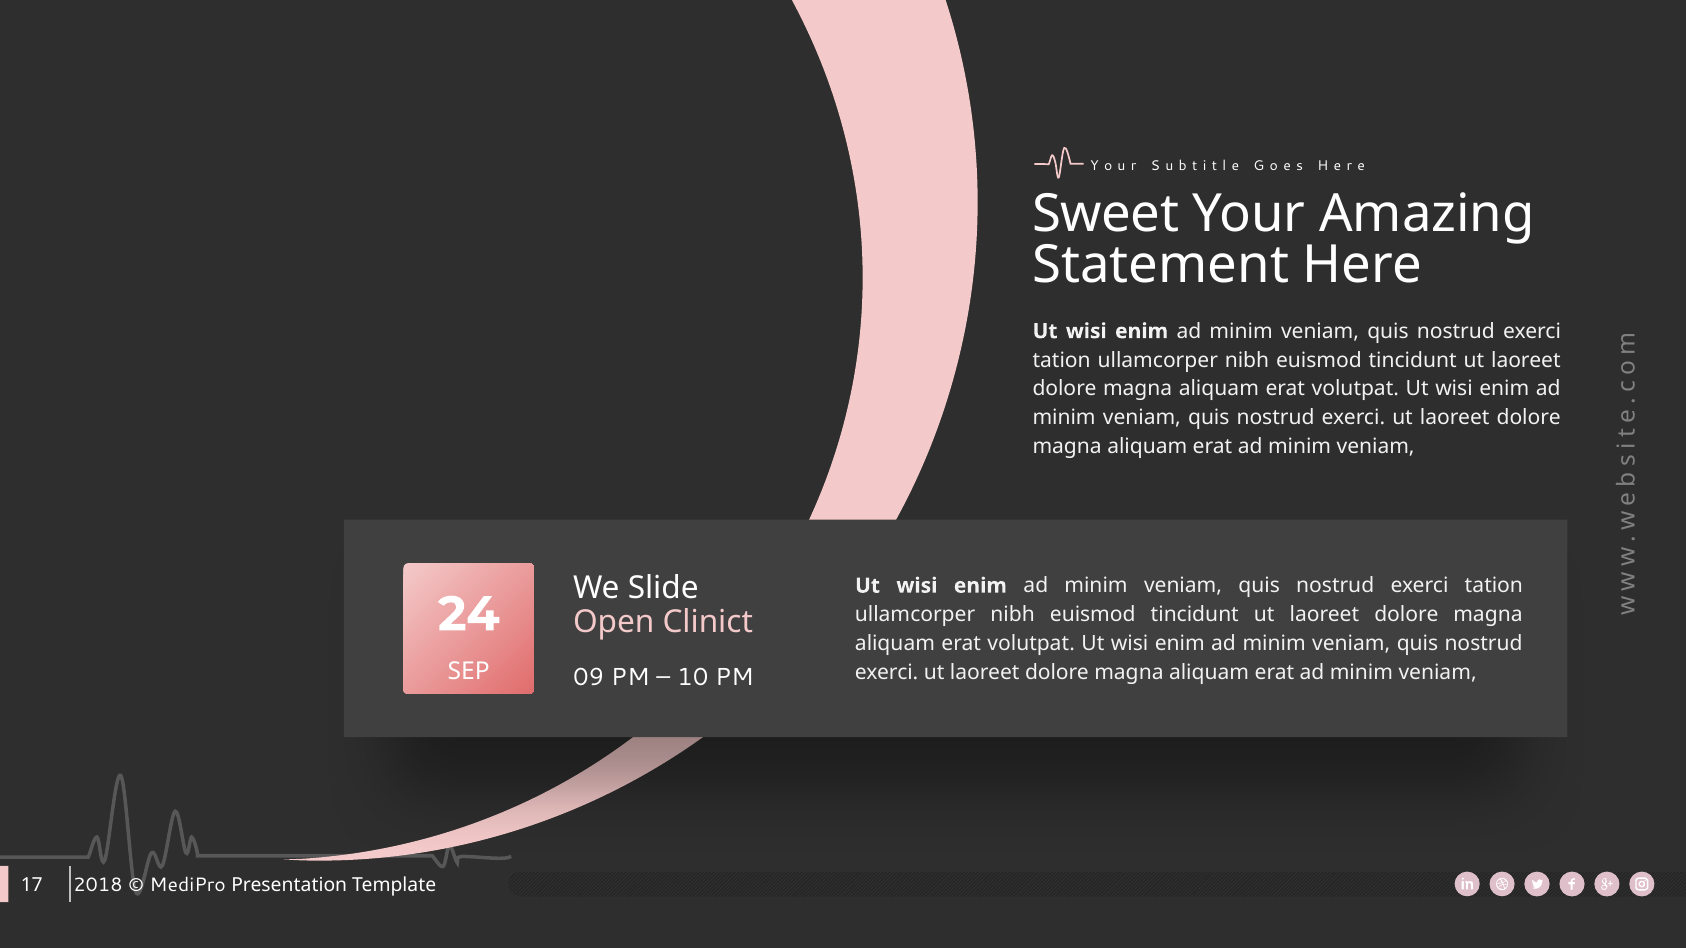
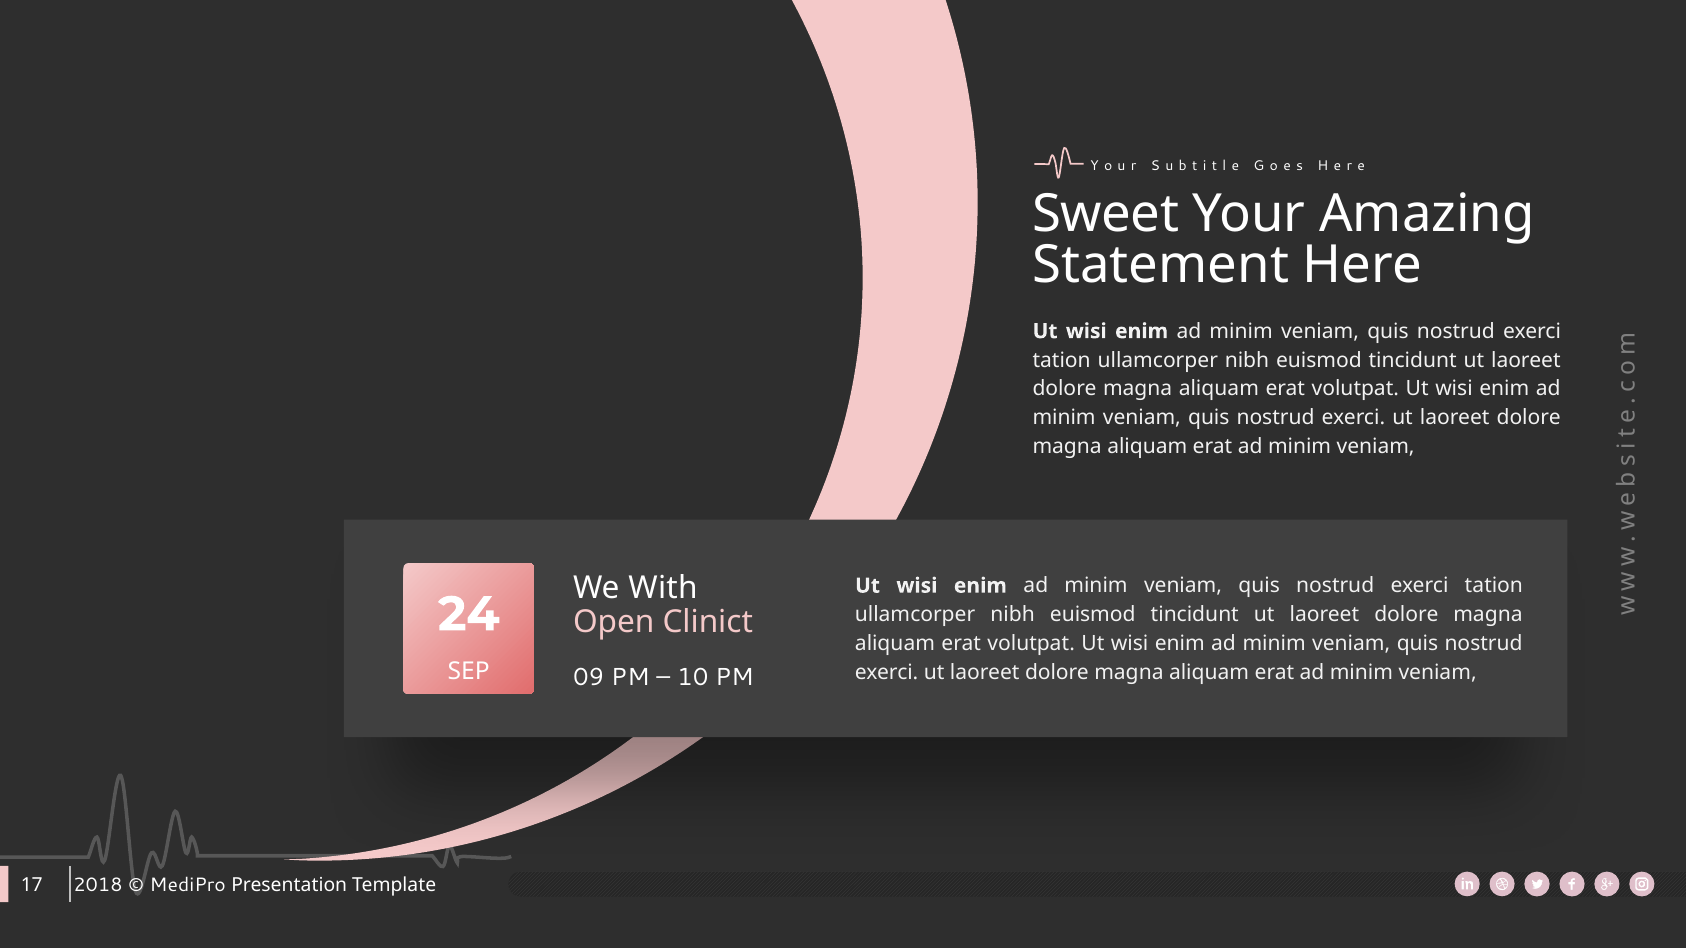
Slide: Slide -> With
